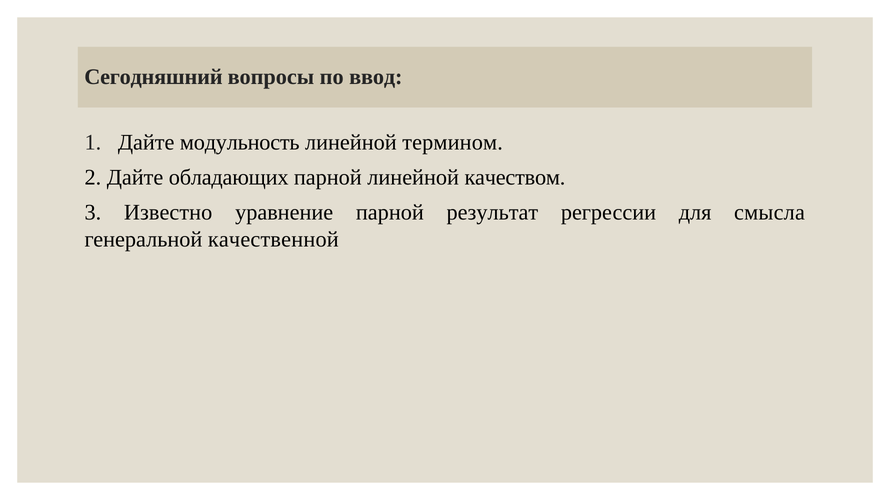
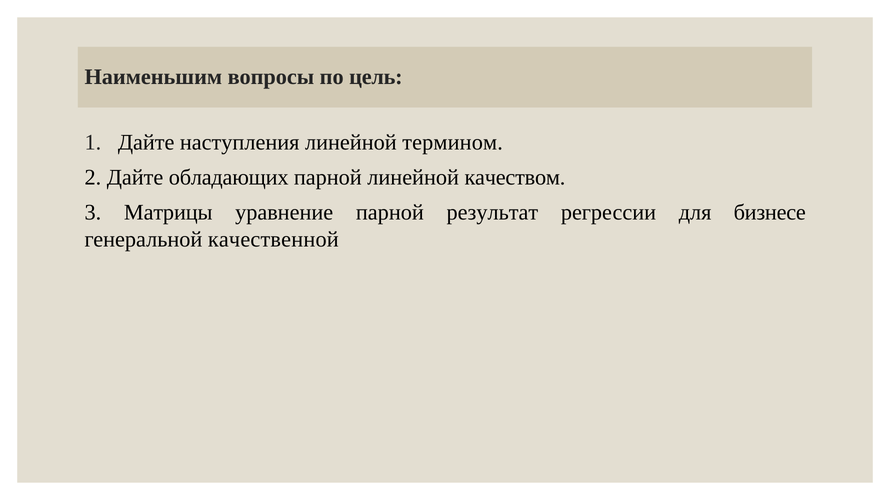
Сегодняшний: Сегодняшний -> Наименьшим
ввод: ввод -> цель
модульность: модульность -> наступления
Известно: Известно -> Матрицы
смысла: смысла -> бизнесе
